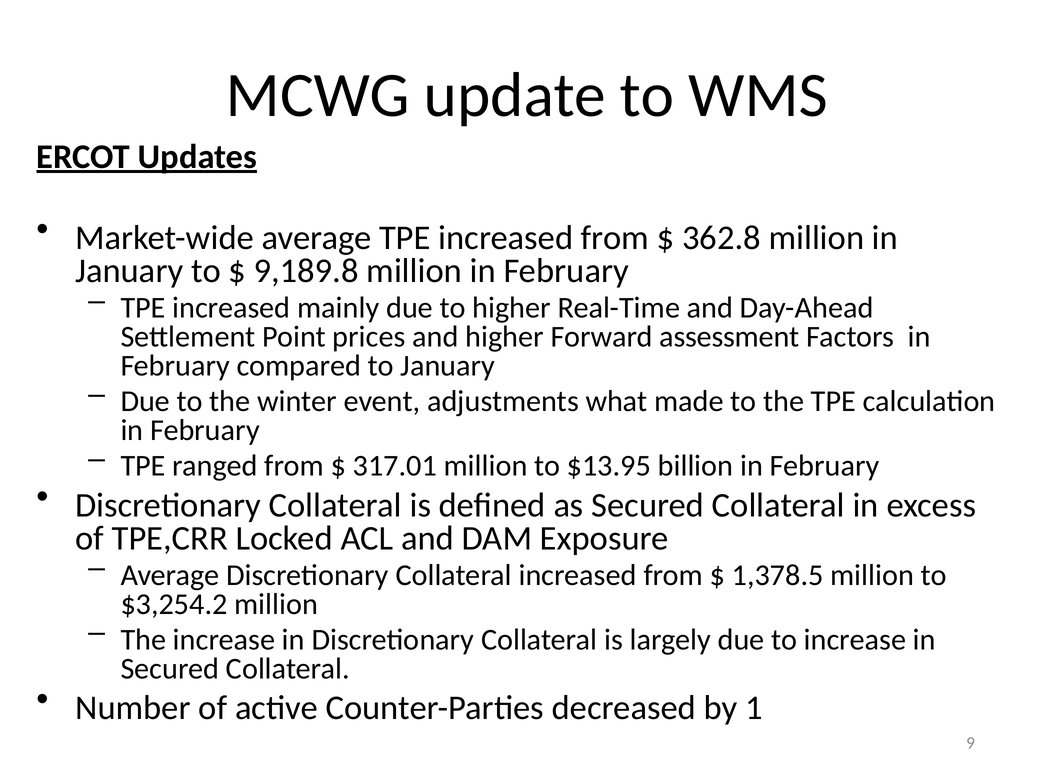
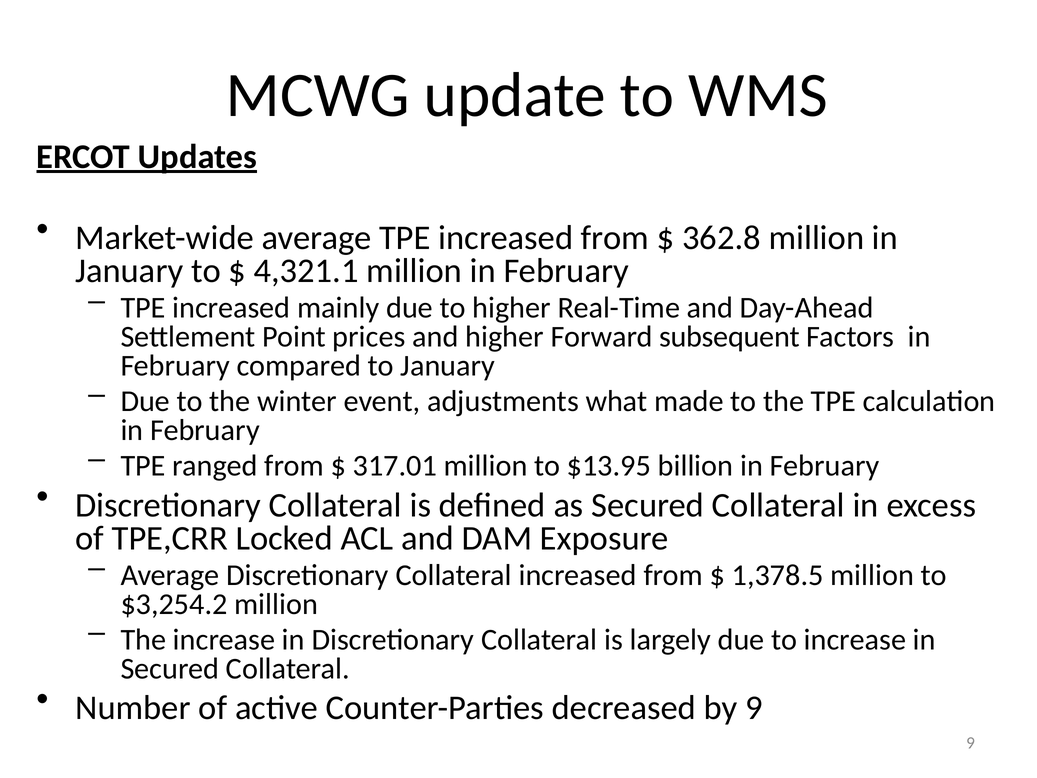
9,189.8: 9,189.8 -> 4,321.1
assessment: assessment -> subsequent
by 1: 1 -> 9
